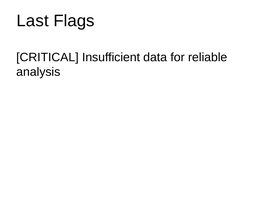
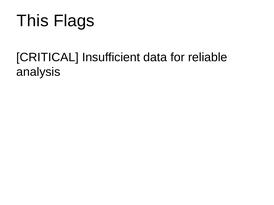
Last: Last -> This
